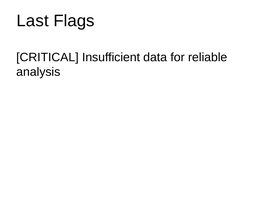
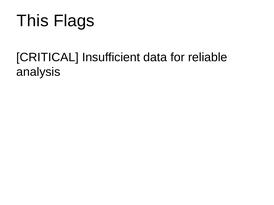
Last: Last -> This
